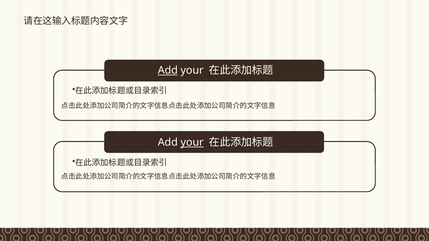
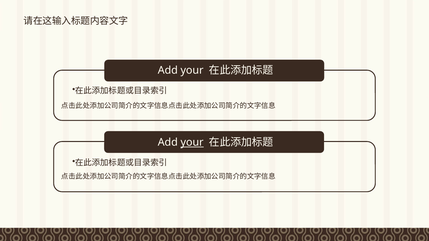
Add at (168, 70) underline: present -> none
